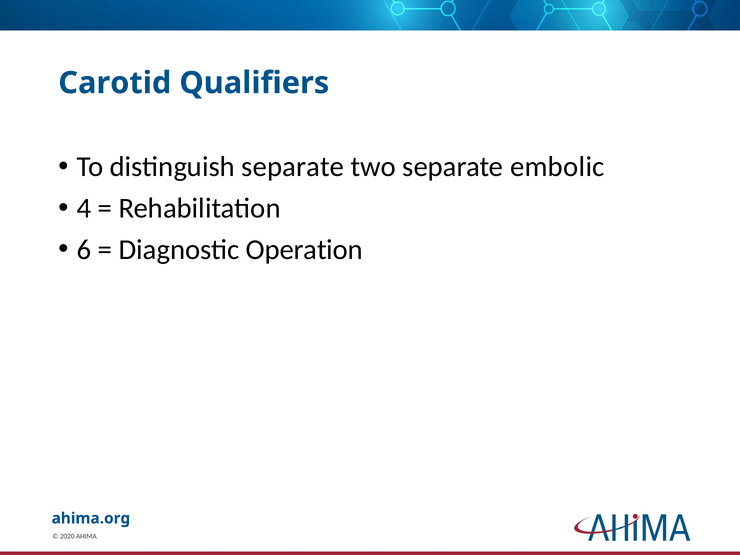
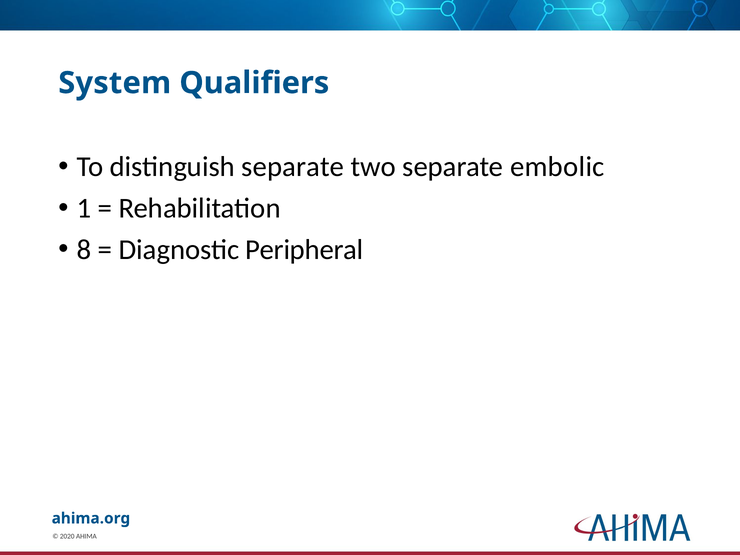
Carotid: Carotid -> System
4: 4 -> 1
6: 6 -> 8
Operation: Operation -> Peripheral
